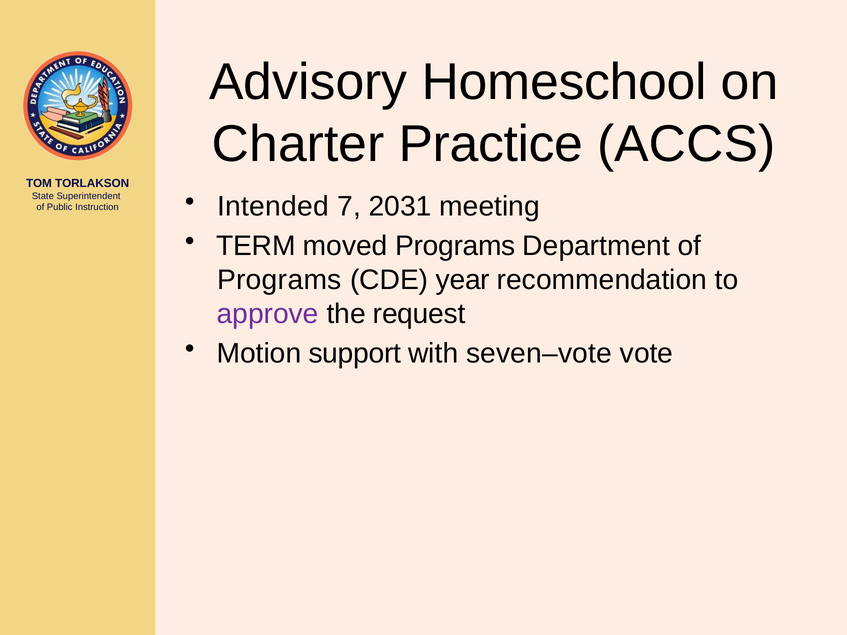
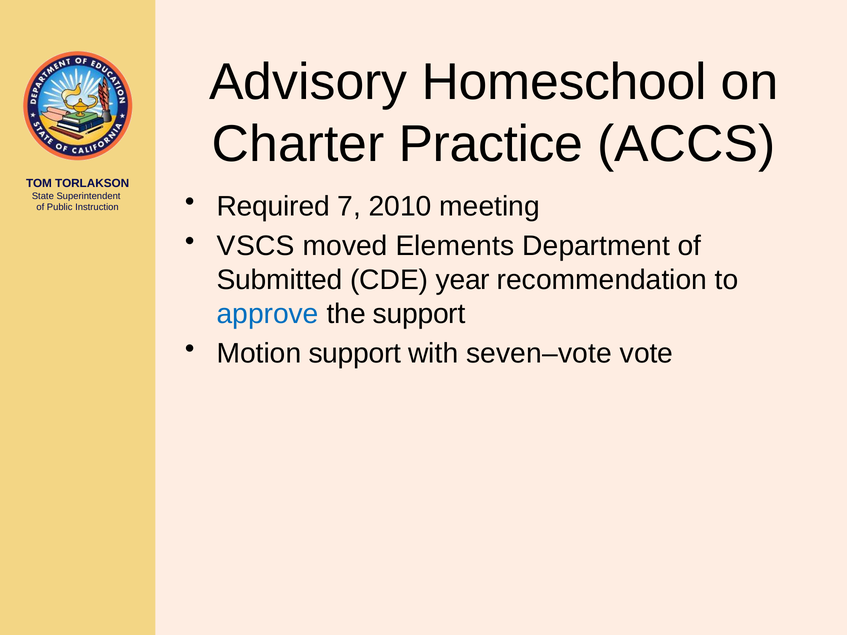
Intended: Intended -> Required
2031: 2031 -> 2010
TERM: TERM -> VSCS
moved Programs: Programs -> Elements
Programs at (279, 280): Programs -> Submitted
approve colour: purple -> blue
the request: request -> support
